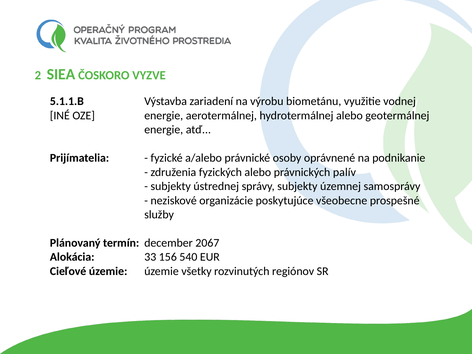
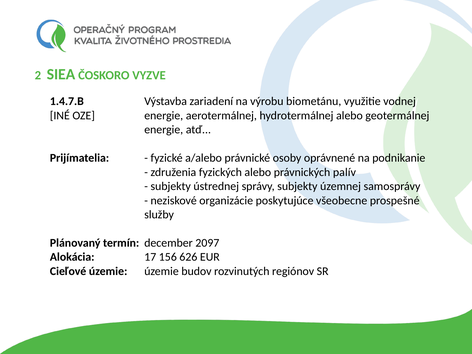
5.1.1.B: 5.1.1.B -> 1.4.7.B
2067: 2067 -> 2097
33: 33 -> 17
540: 540 -> 626
všetky: všetky -> budov
